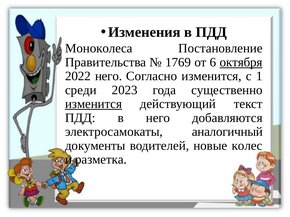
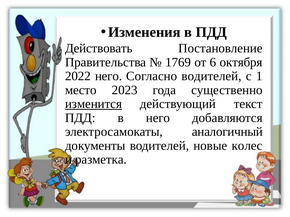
Моноколеса: Моноколеса -> Действовать
октября underline: present -> none
Согласно изменится: изменится -> водителей
среди: среди -> место
